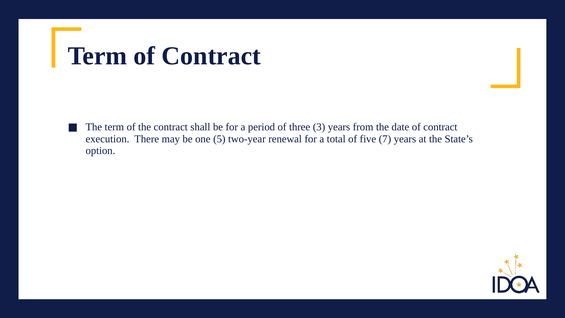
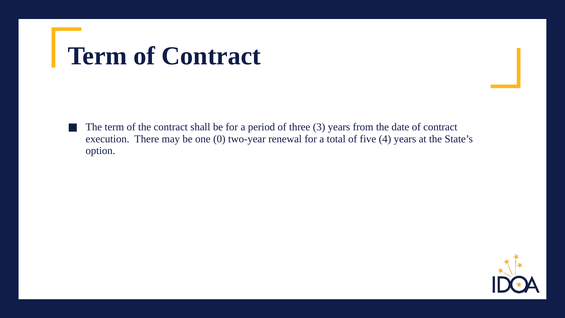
5: 5 -> 0
7: 7 -> 4
